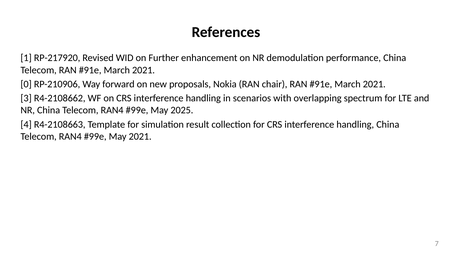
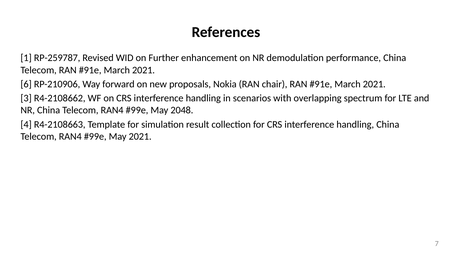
RP-217920: RP-217920 -> RP-259787
0: 0 -> 6
2025: 2025 -> 2048
